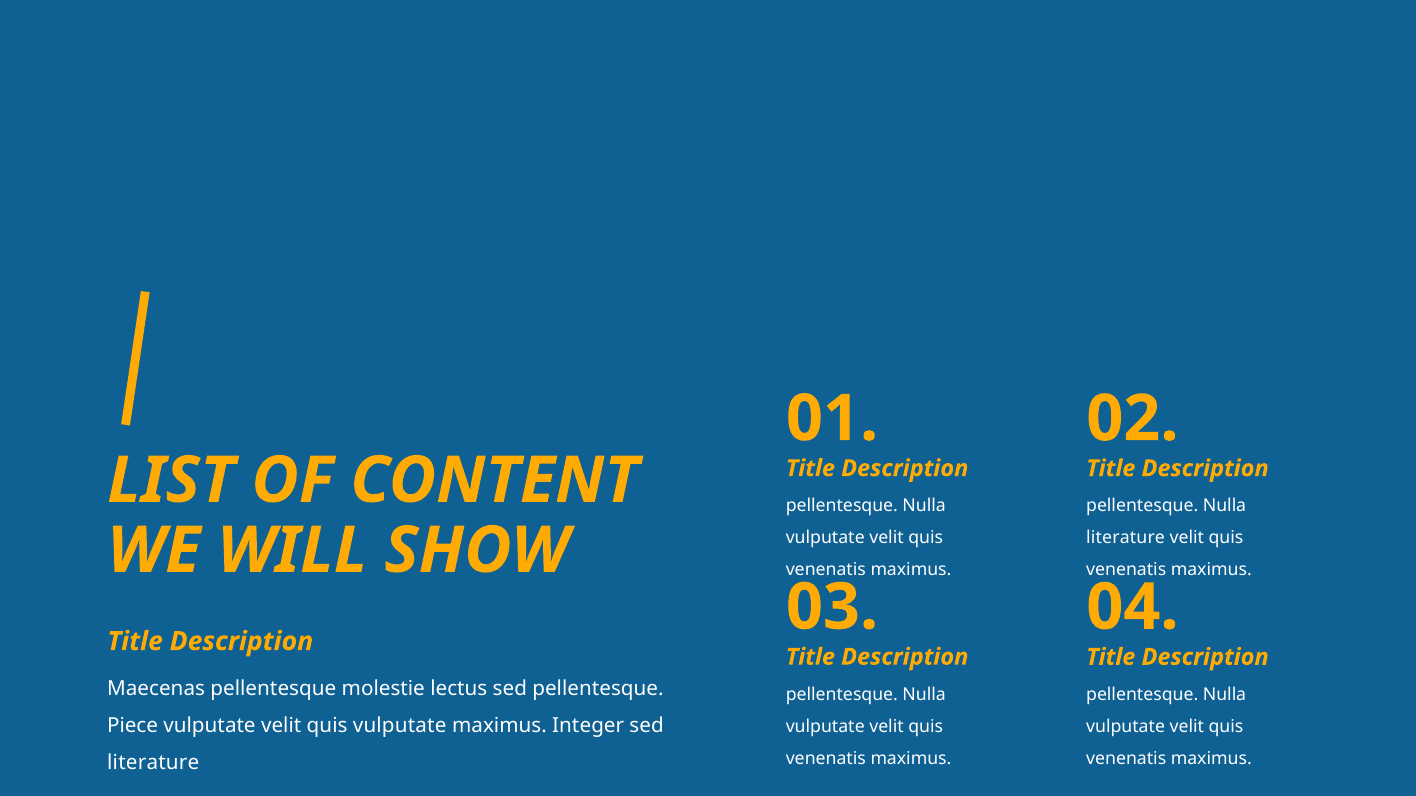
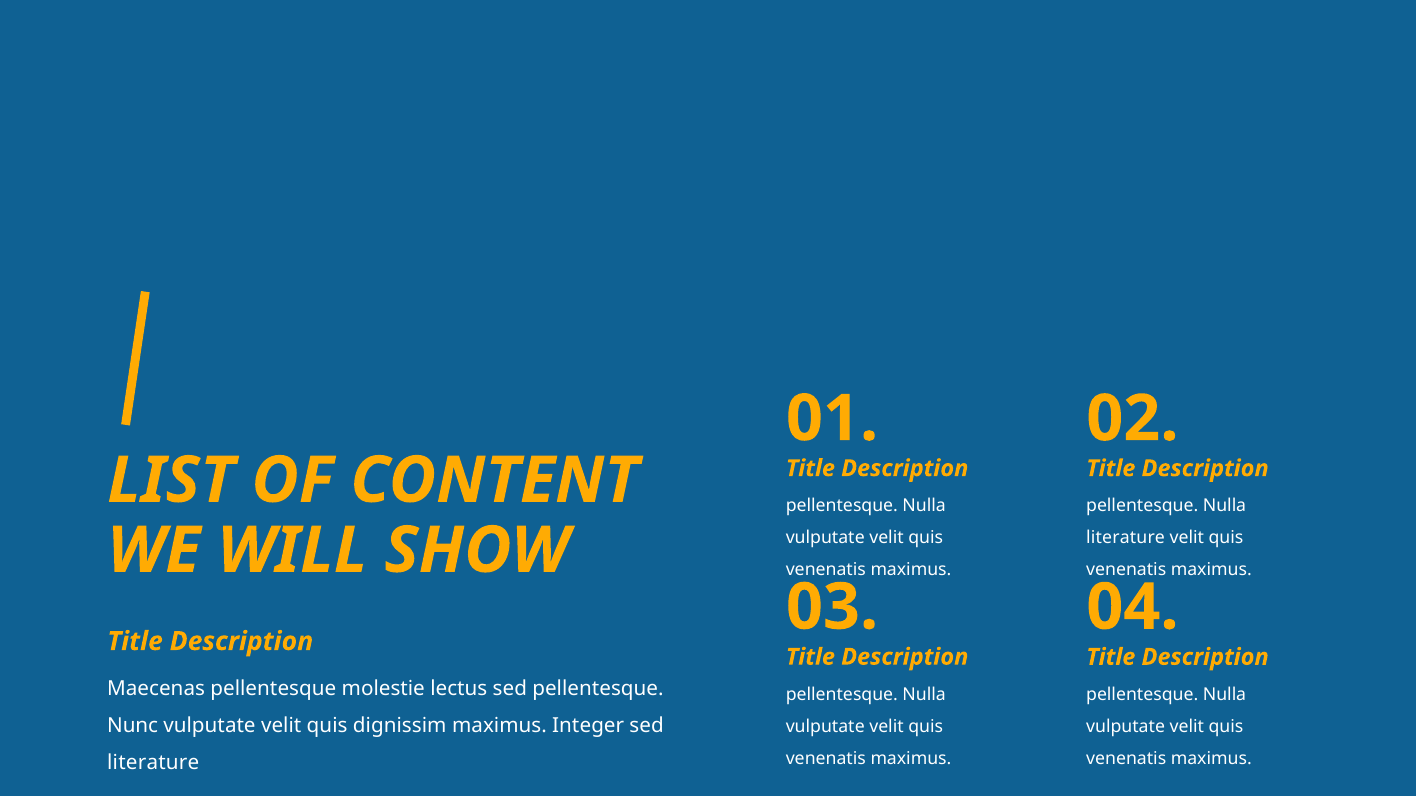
Piece: Piece -> Nunc
quis vulputate: vulputate -> dignissim
